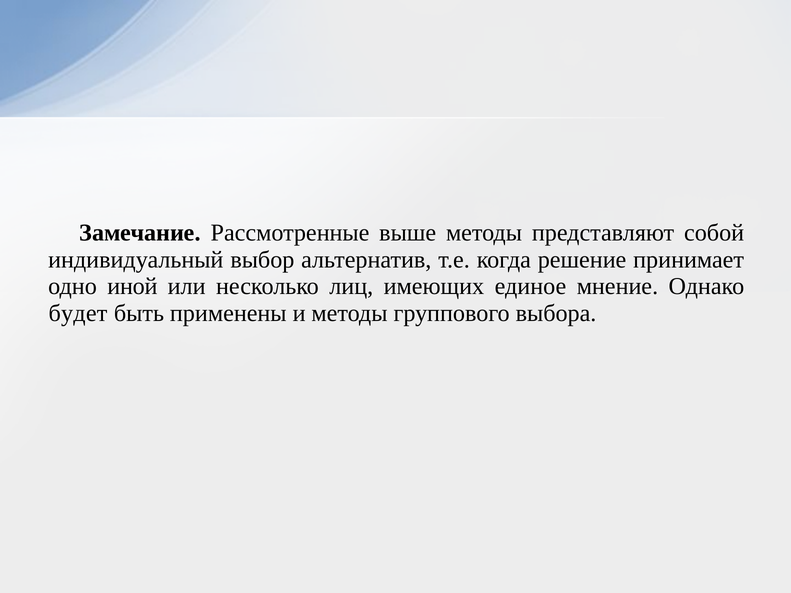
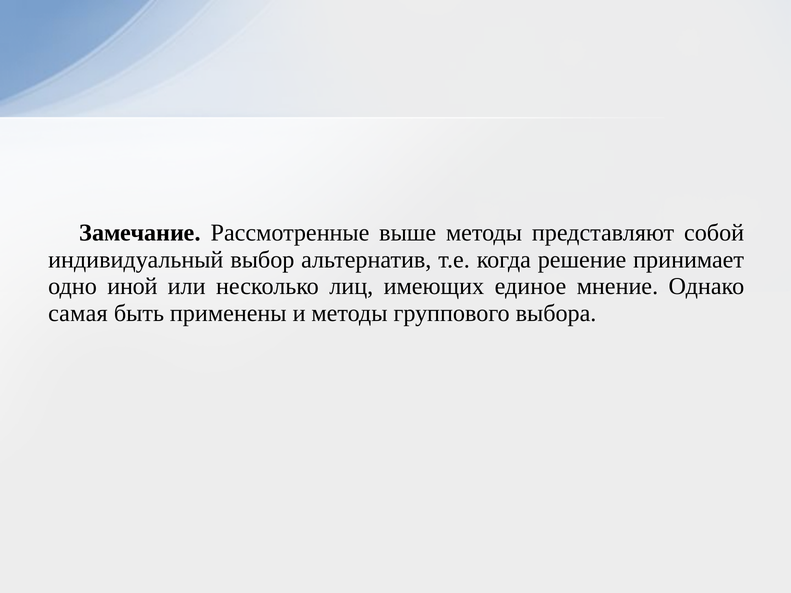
будет: будет -> самая
